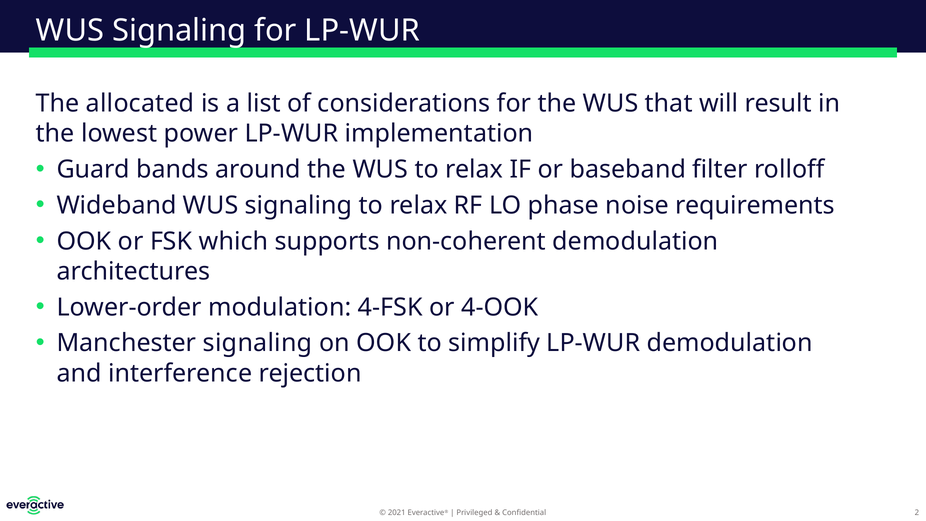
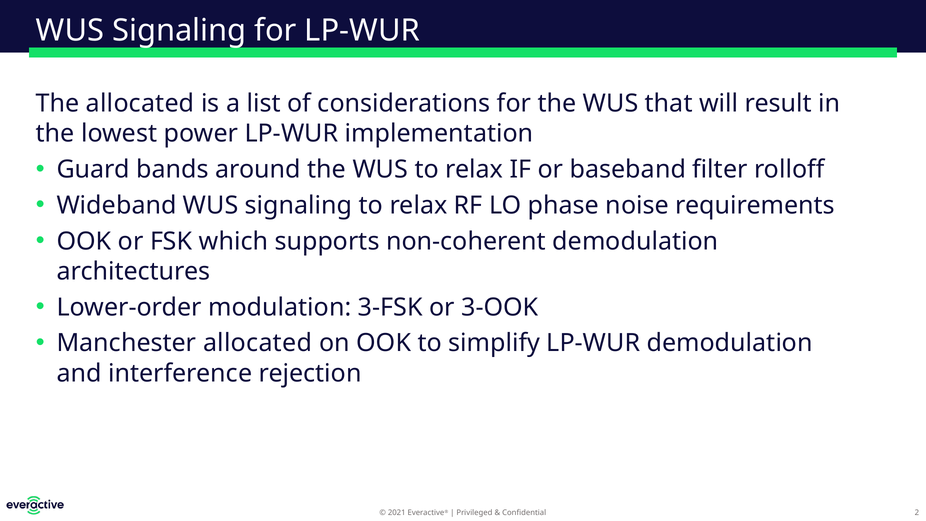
4-FSK: 4-FSK -> 3-FSK
4-OOK: 4-OOK -> 3-OOK
Manchester signaling: signaling -> allocated
